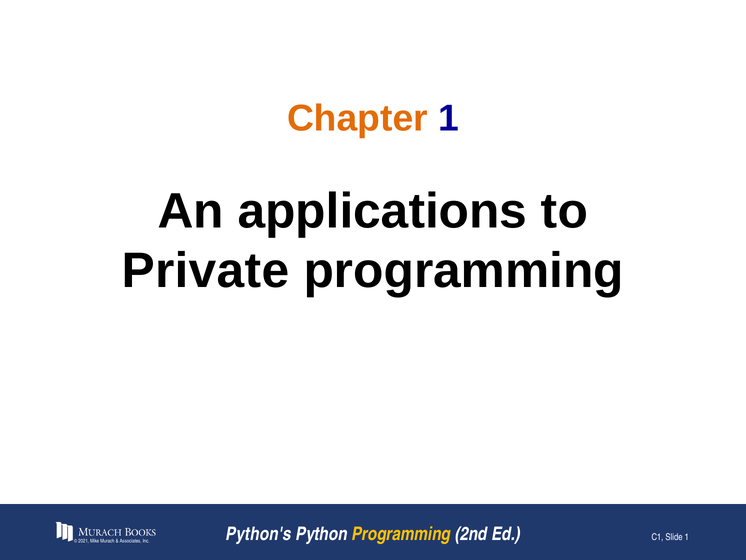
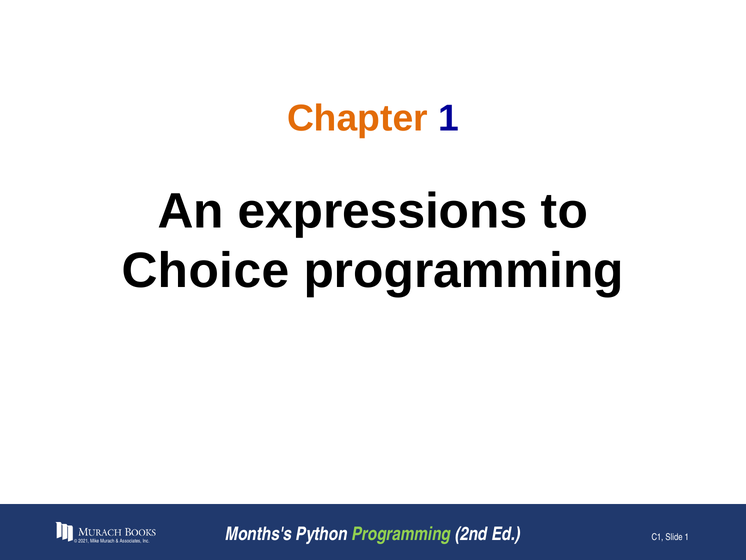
applications: applications -> expressions
Private: Private -> Choice
Python's: Python's -> Months's
Programming at (401, 533) colour: yellow -> light green
